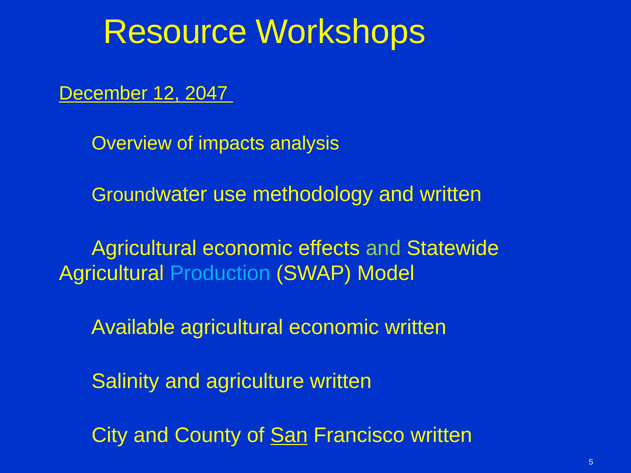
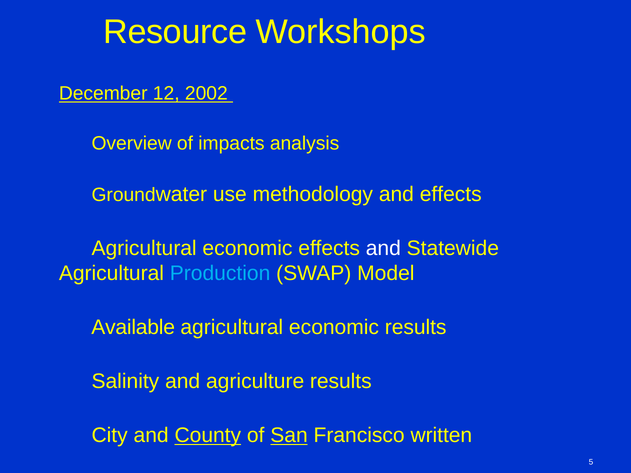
2047: 2047 -> 2002
and written: written -> effects
and at (383, 248) colour: light green -> white
economic written: written -> results
agriculture written: written -> results
County underline: none -> present
